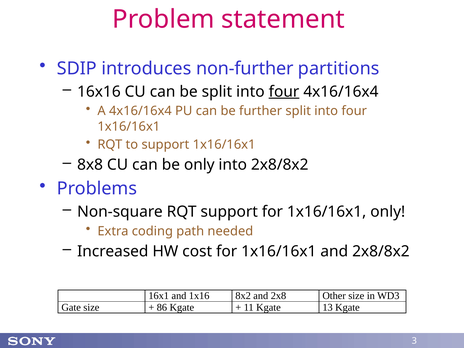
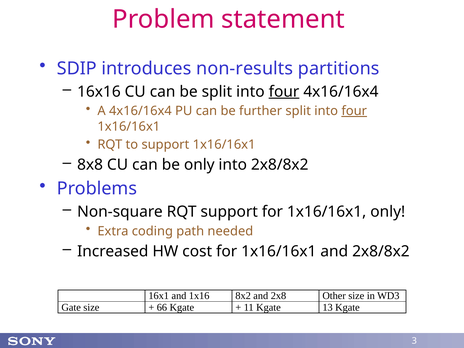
non-further: non-further -> non-results
four at (354, 111) underline: none -> present
86: 86 -> 66
